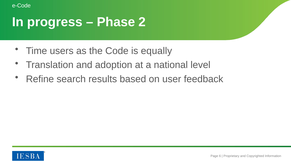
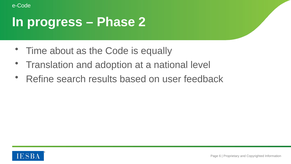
users: users -> about
